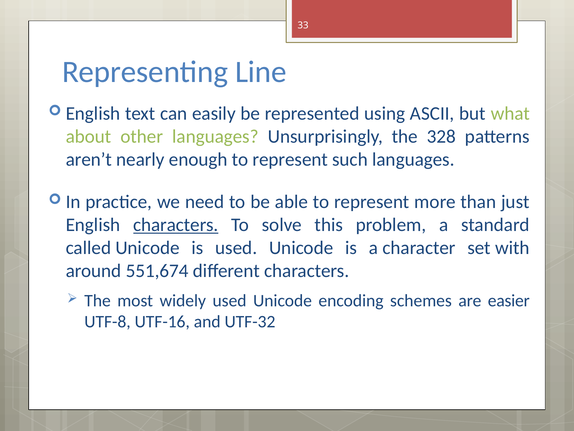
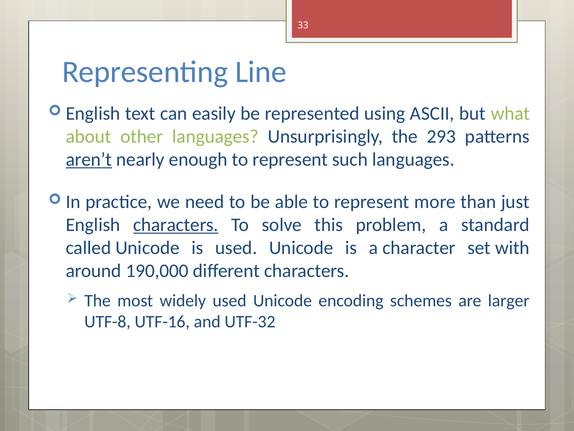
328: 328 -> 293
aren’t underline: none -> present
551,674: 551,674 -> 190,000
easier: easier -> larger
